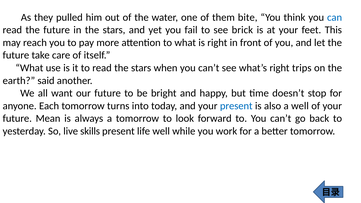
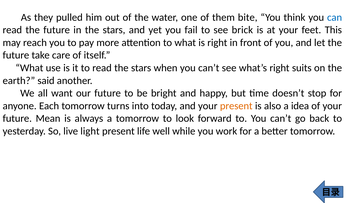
trips: trips -> suits
present at (236, 106) colour: blue -> orange
a well: well -> idea
skills: skills -> light
